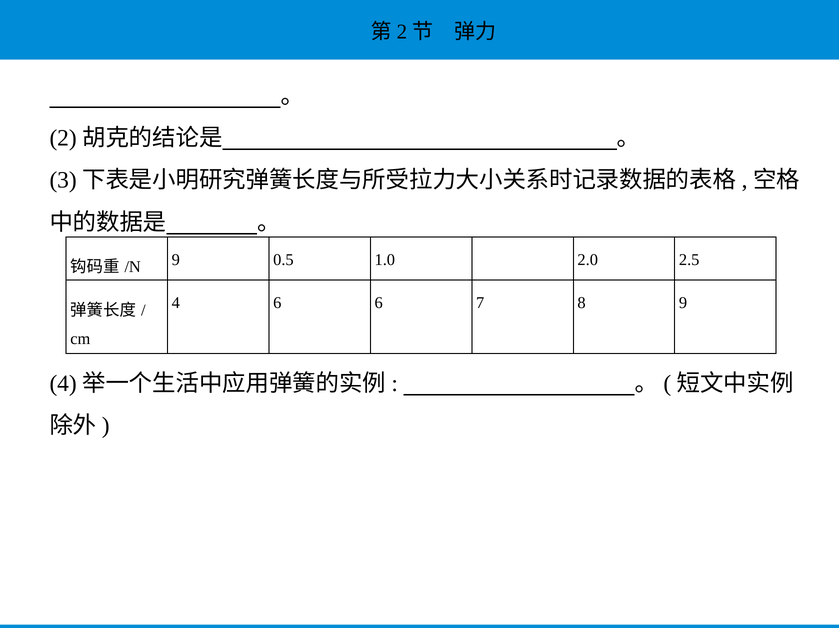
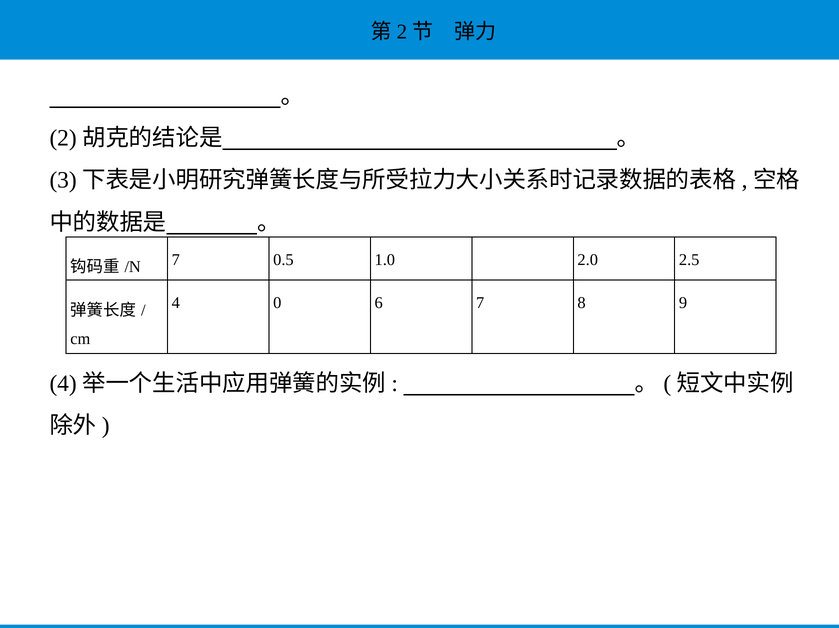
9 at (176, 259): 9 -> 7
4 6: 6 -> 0
